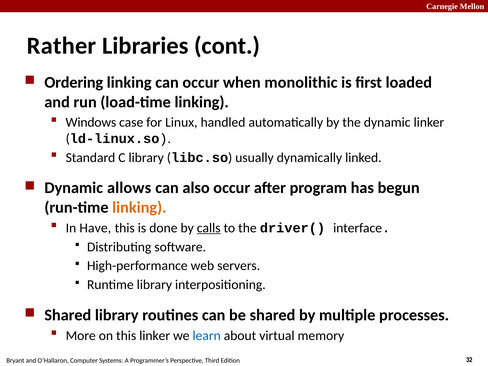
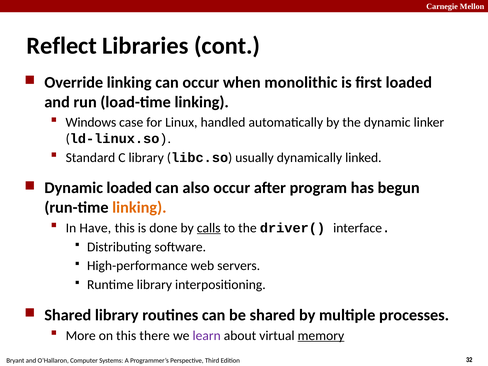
Rather: Rather -> Reflect
Ordering: Ordering -> Override
Dynamic allows: allows -> loaded
this linker: linker -> there
learn colour: blue -> purple
memory underline: none -> present
